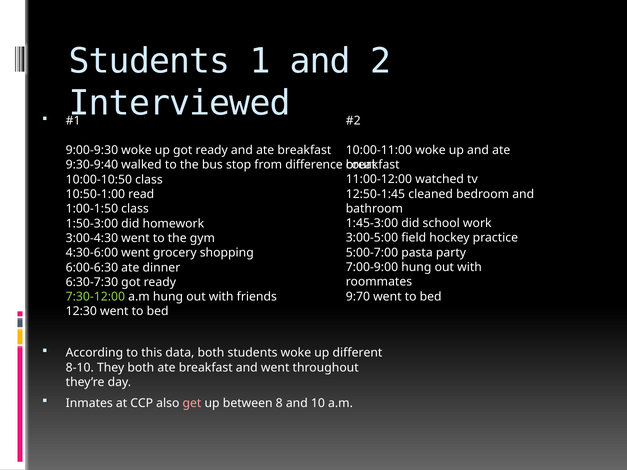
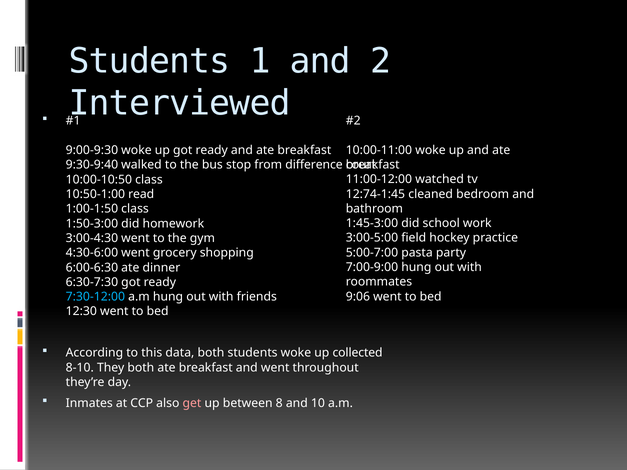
12:50-1:45: 12:50-1:45 -> 12:74-1:45
9:70: 9:70 -> 9:06
7:30-12:00 colour: light green -> light blue
different: different -> collected
